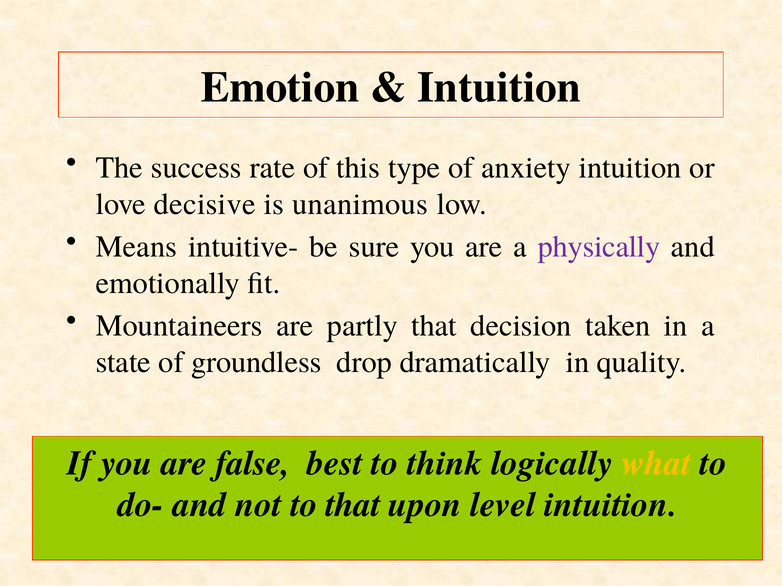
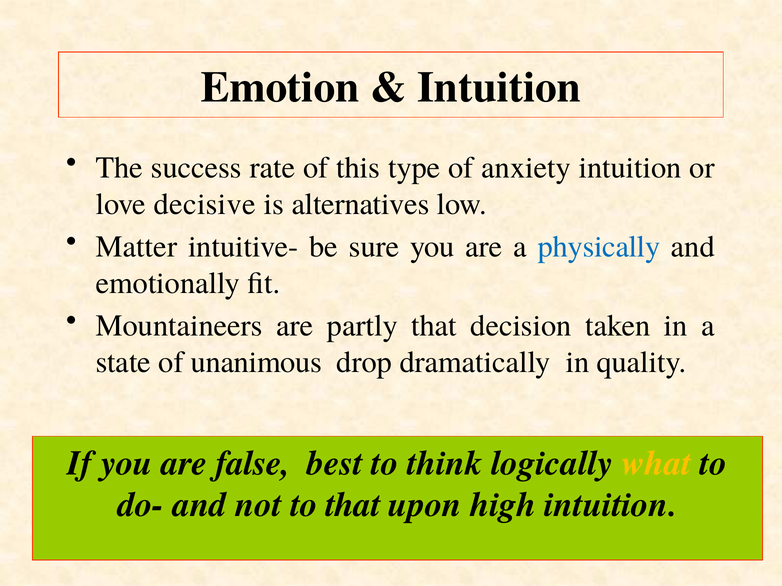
unanimous: unanimous -> alternatives
Means: Means -> Matter
physically colour: purple -> blue
groundless: groundless -> unanimous
level: level -> high
